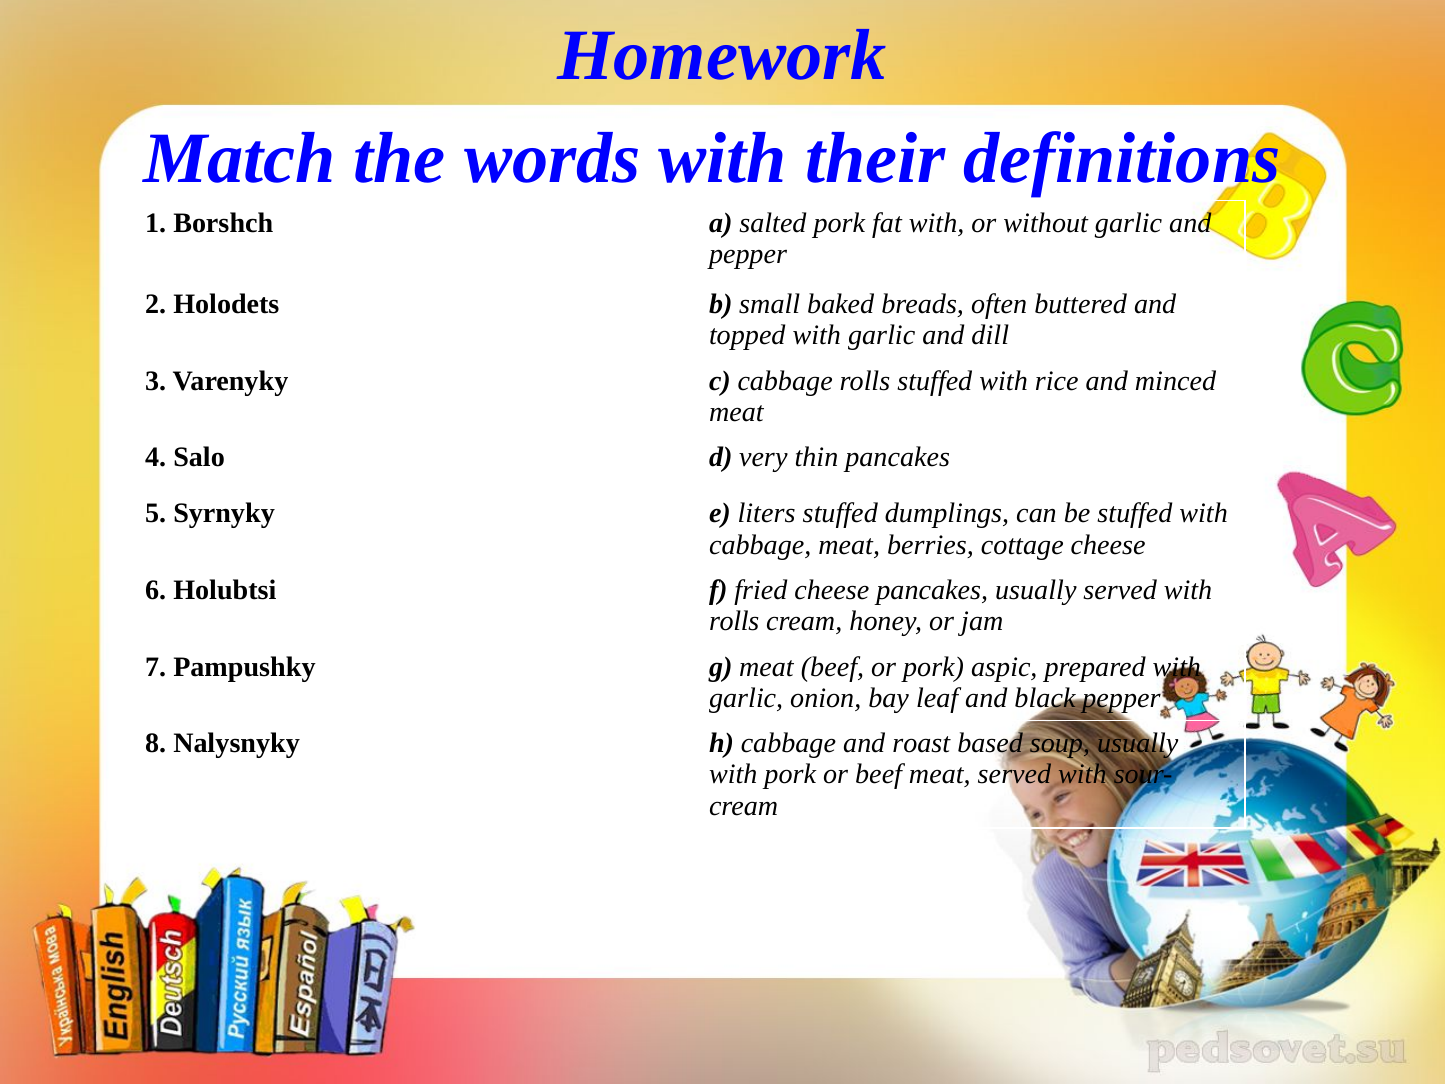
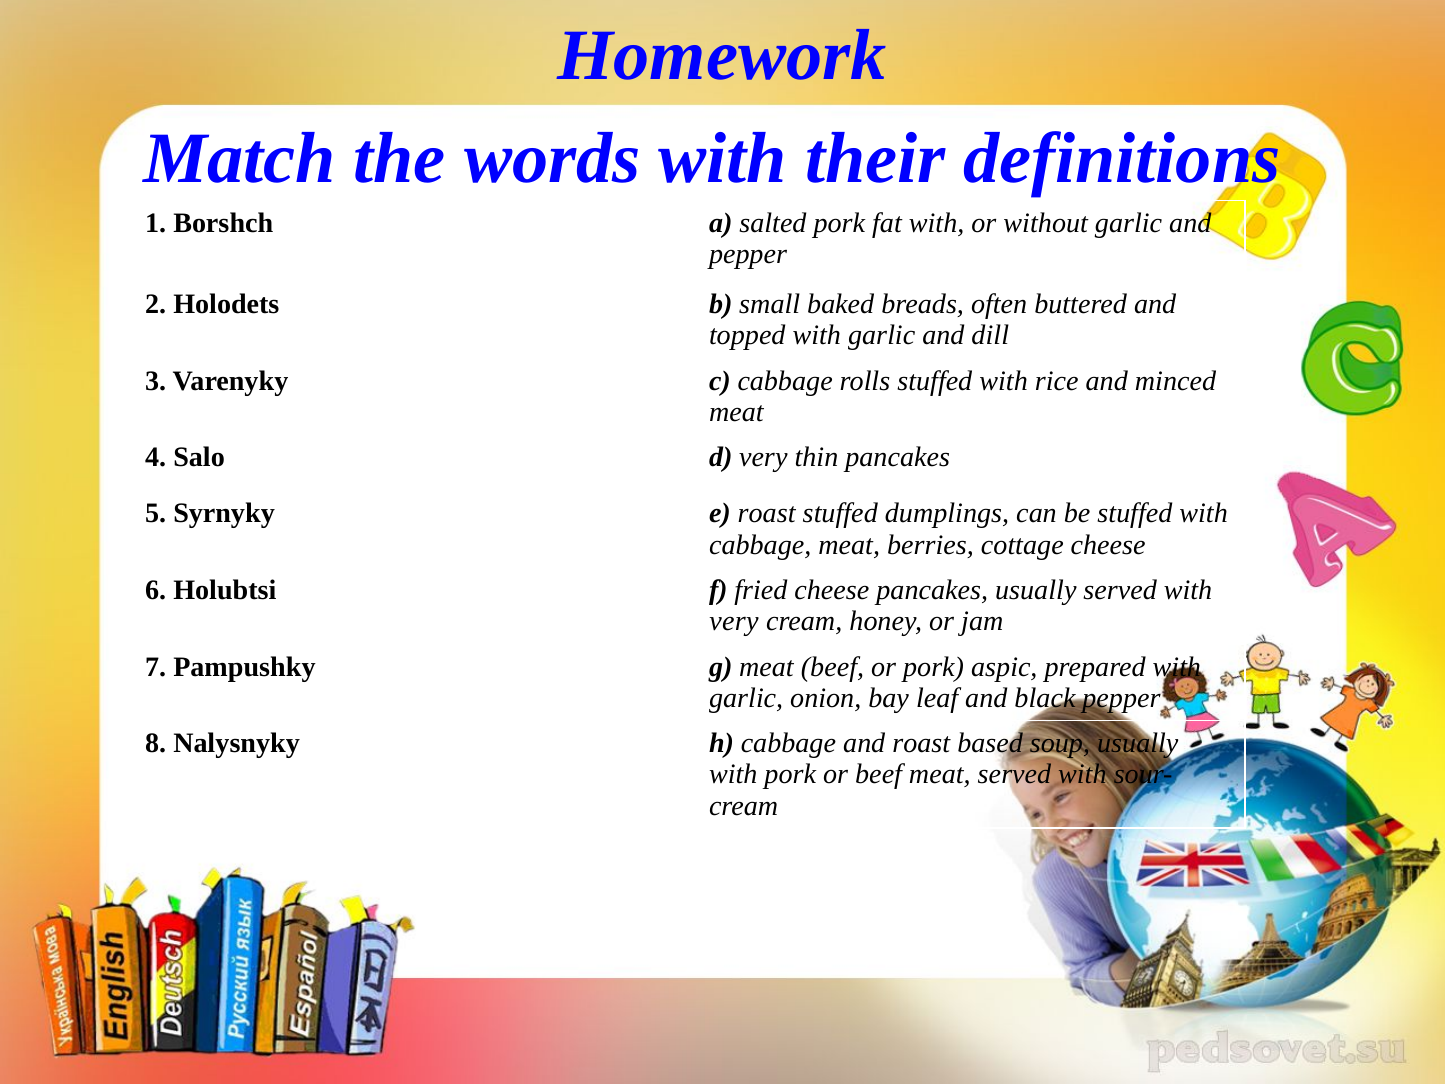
e liters: liters -> roast
rolls at (734, 621): rolls -> very
